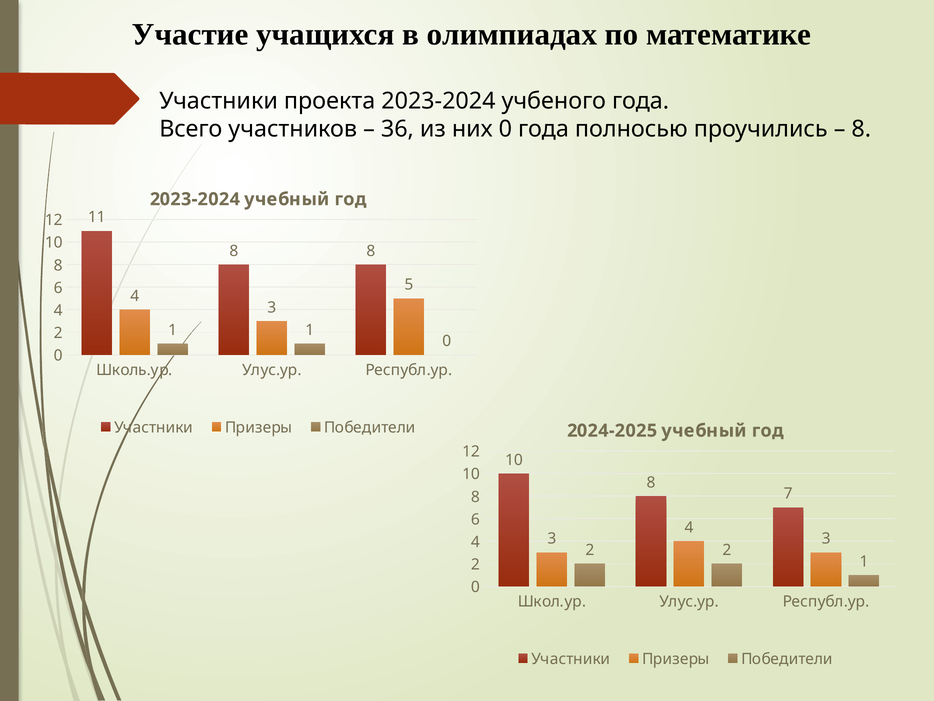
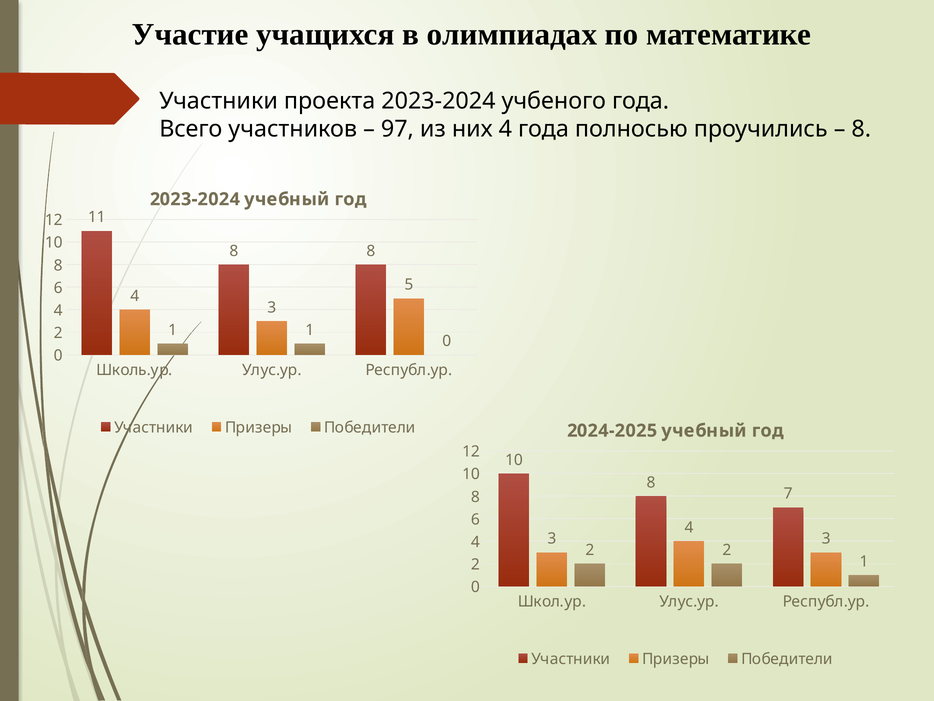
36: 36 -> 97
них 0: 0 -> 4
